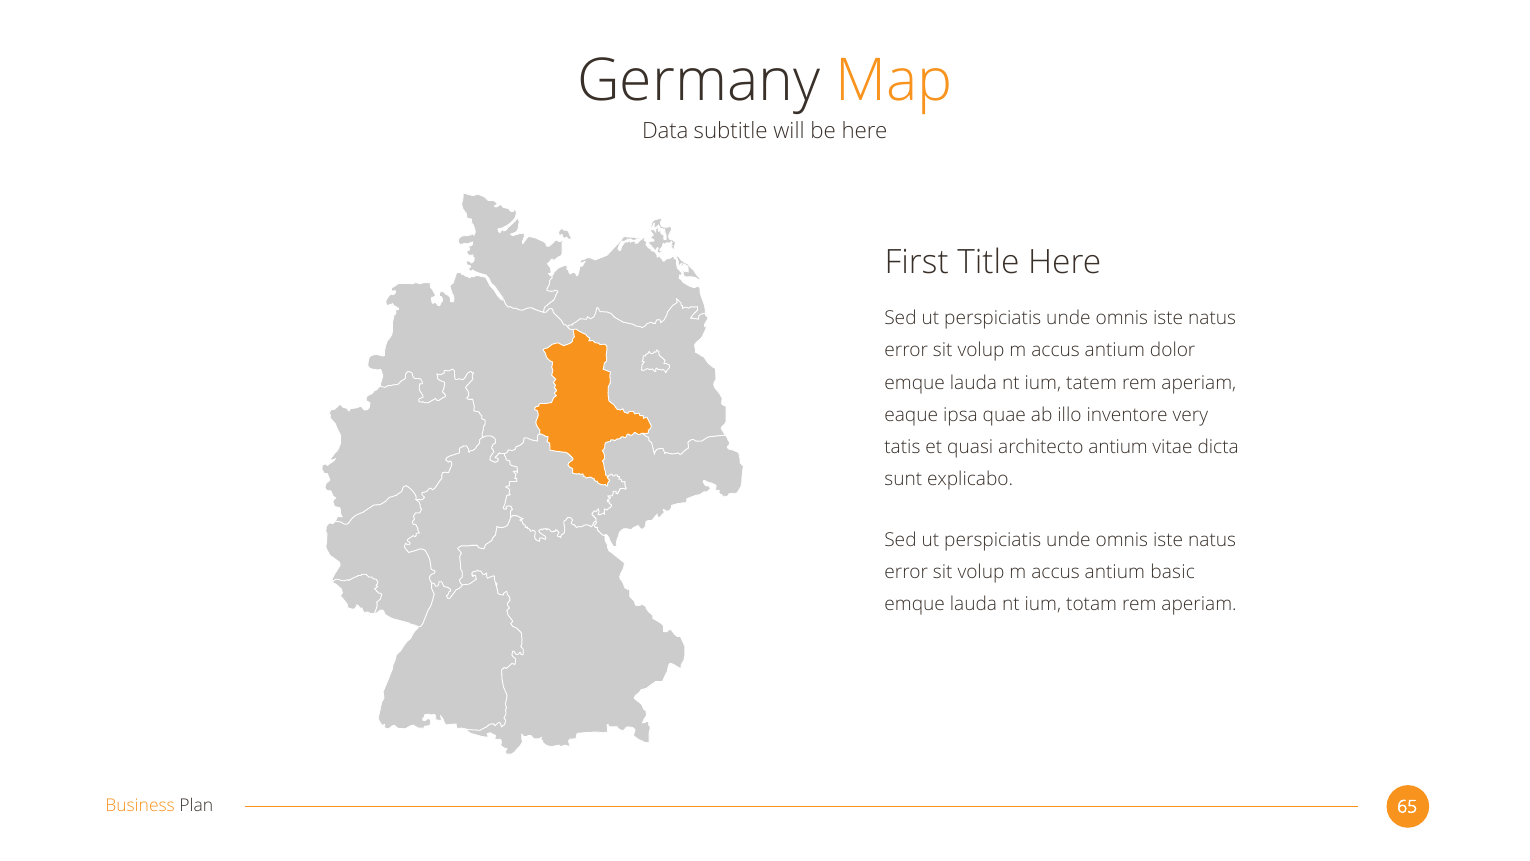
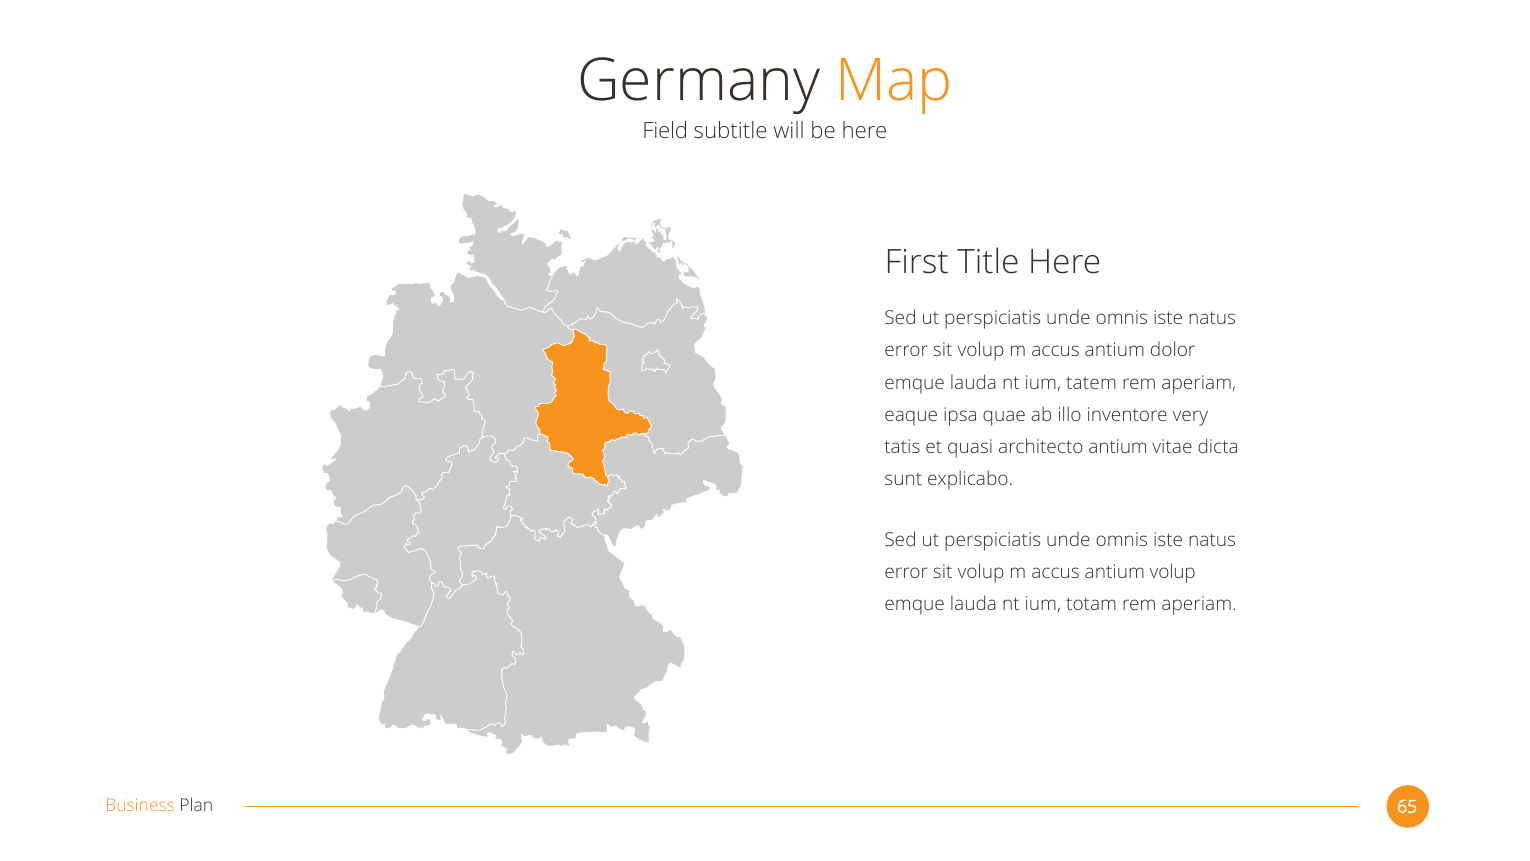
Data: Data -> Field
antium basic: basic -> volup
